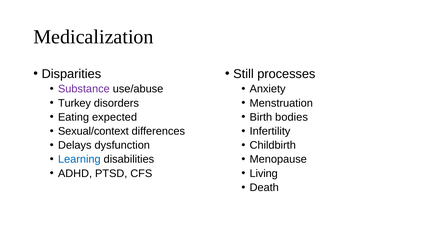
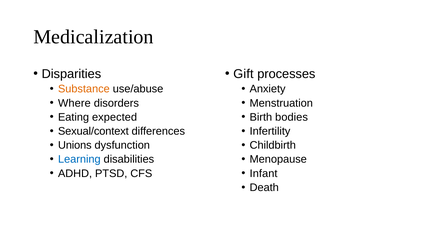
Still: Still -> Gift
Substance colour: purple -> orange
Turkey: Turkey -> Where
Delays: Delays -> Unions
Living: Living -> Infant
